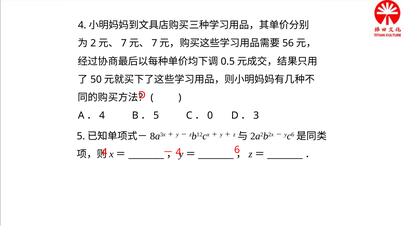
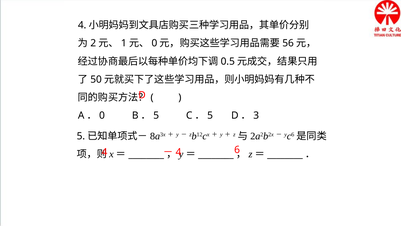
7 at (124, 43): 7 -> 1
7 at (154, 43): 7 -> 0
4 at (102, 115): 4 -> 0
0 at (210, 115): 0 -> 5
